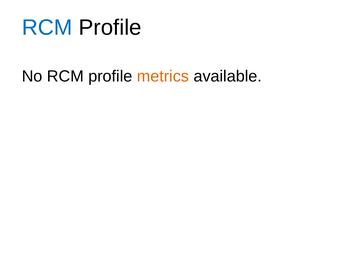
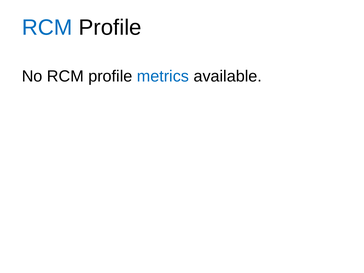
metrics colour: orange -> blue
